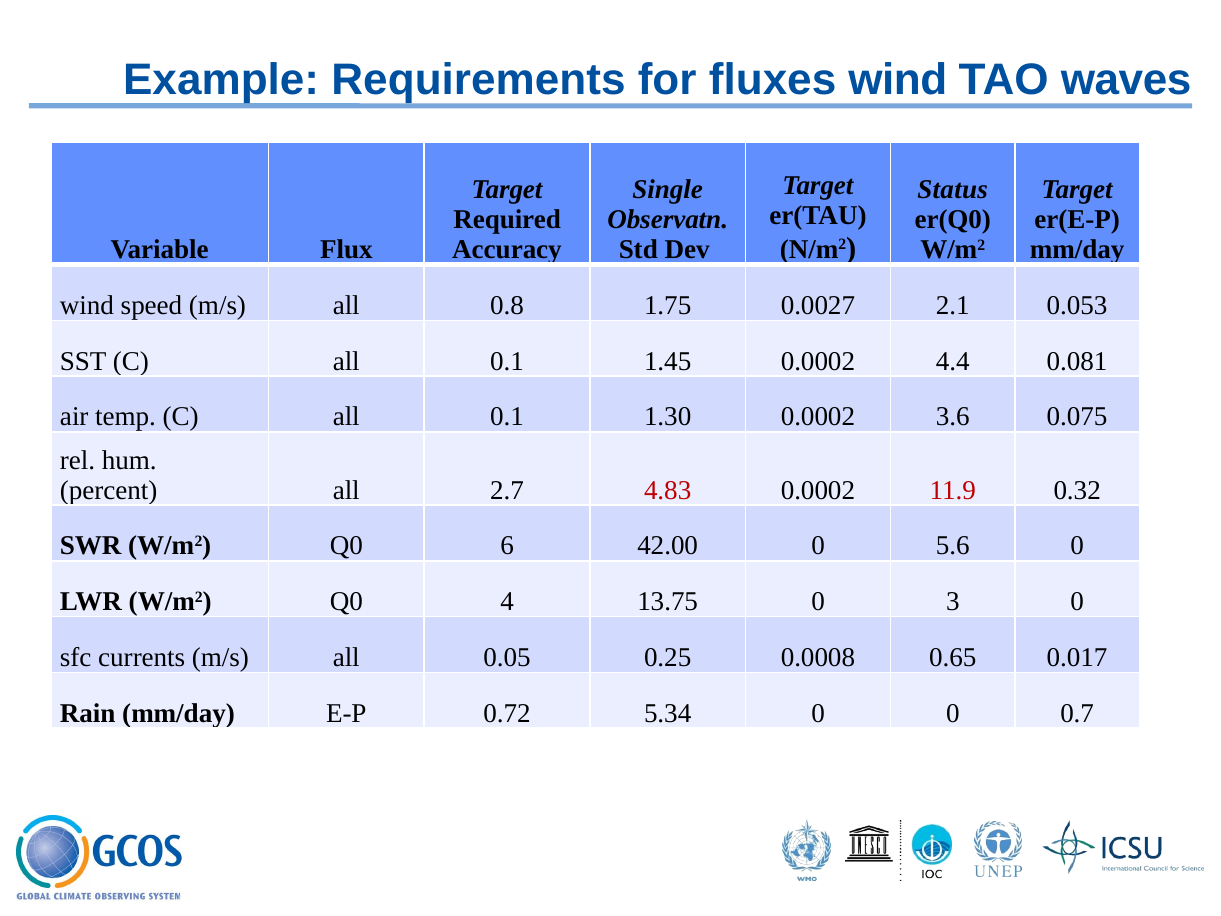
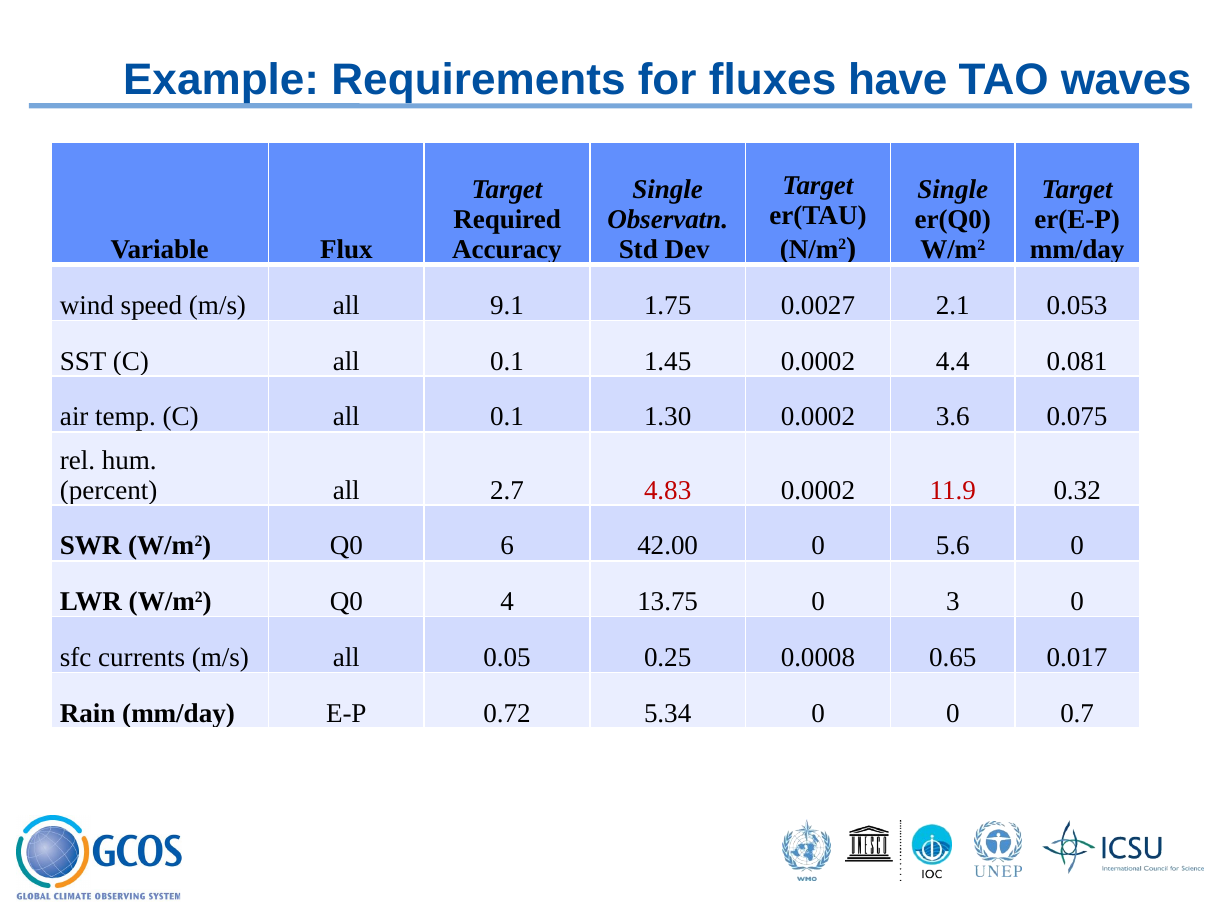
fluxes wind: wind -> have
Status at (953, 189): Status -> Single
0.8: 0.8 -> 9.1
